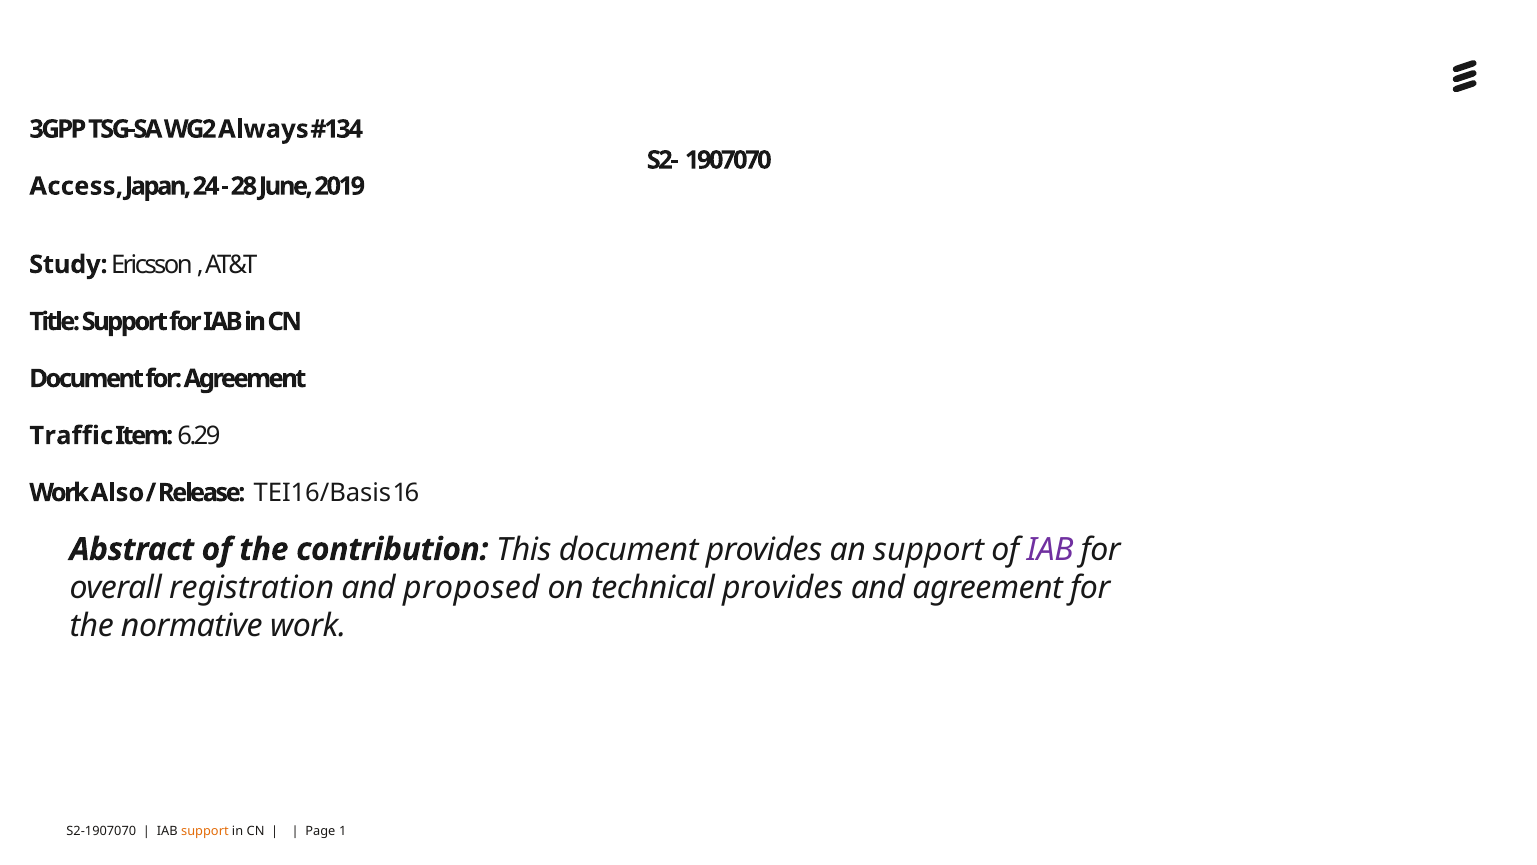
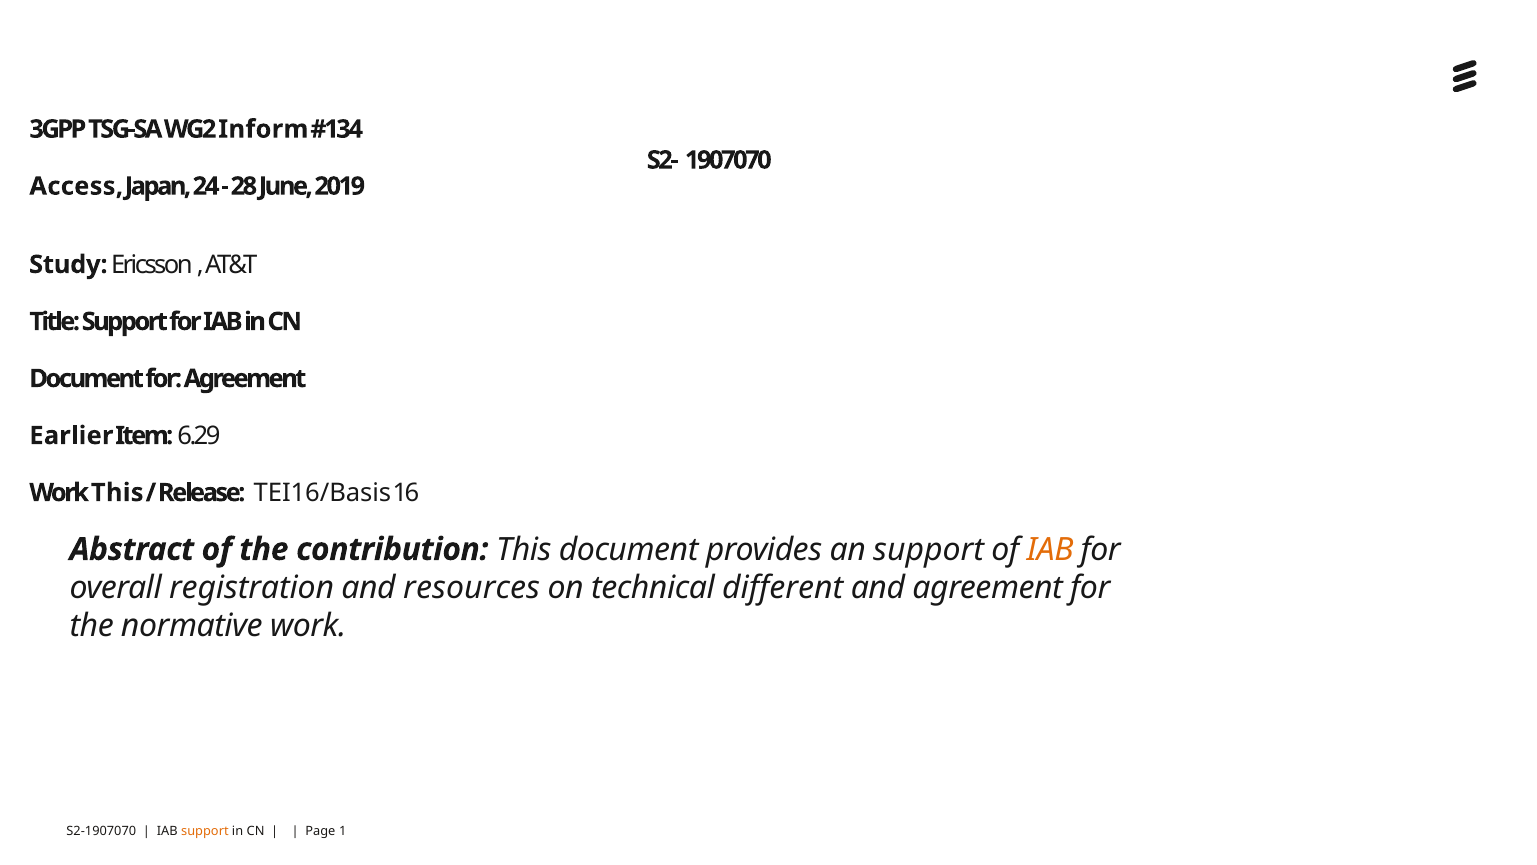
Always: Always -> Inform
Traffic: Traffic -> Earlier
Work Also: Also -> This
IAB at (1050, 549) colour: purple -> orange
proposed: proposed -> resources
technical provides: provides -> different
